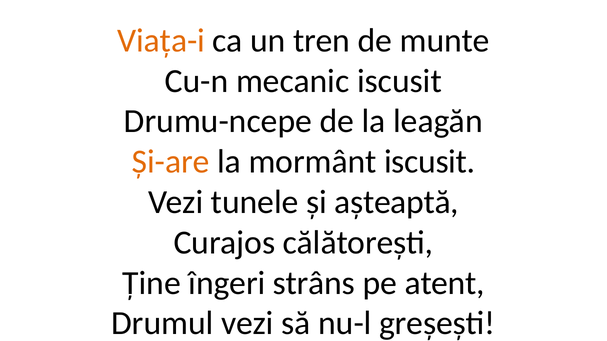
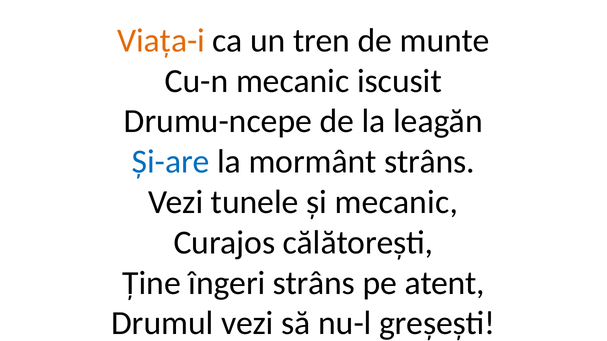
Și-are colour: orange -> blue
mormânt iscusit: iscusit -> strâns
și așteaptă: așteaptă -> mecanic
